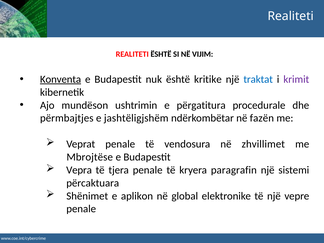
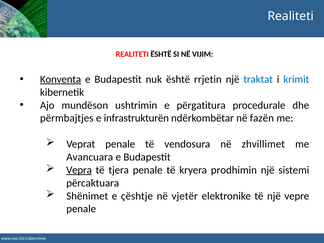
kritike: kritike -> rrjetin
krimit colour: purple -> blue
jashtëligjshëm: jashtëligjshëm -> infrastrukturën
Mbrojtëse: Mbrojtëse -> Avancuara
Vepra underline: none -> present
paragrafin: paragrafin -> prodhimin
aplikon: aplikon -> çështje
global: global -> vjetër
